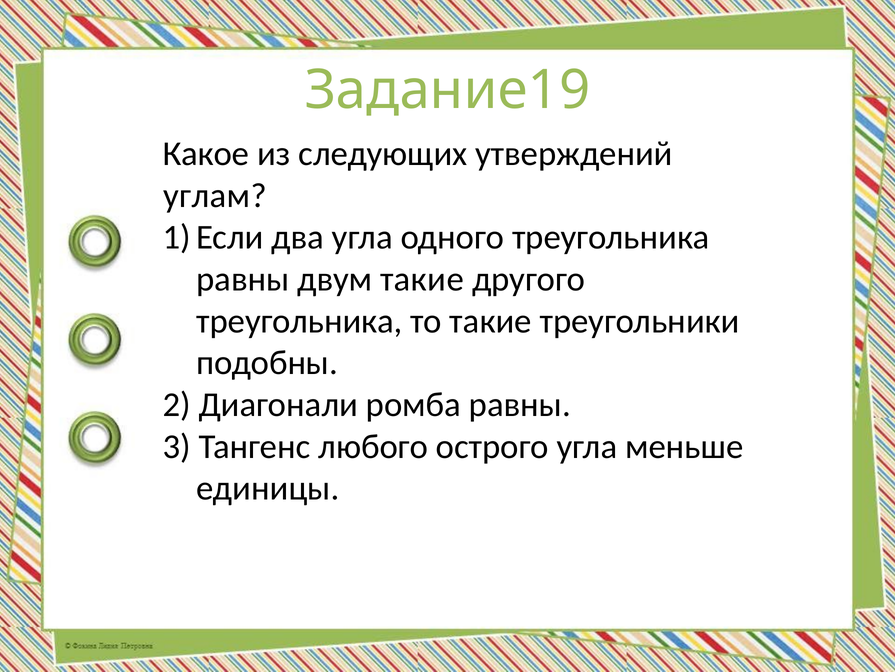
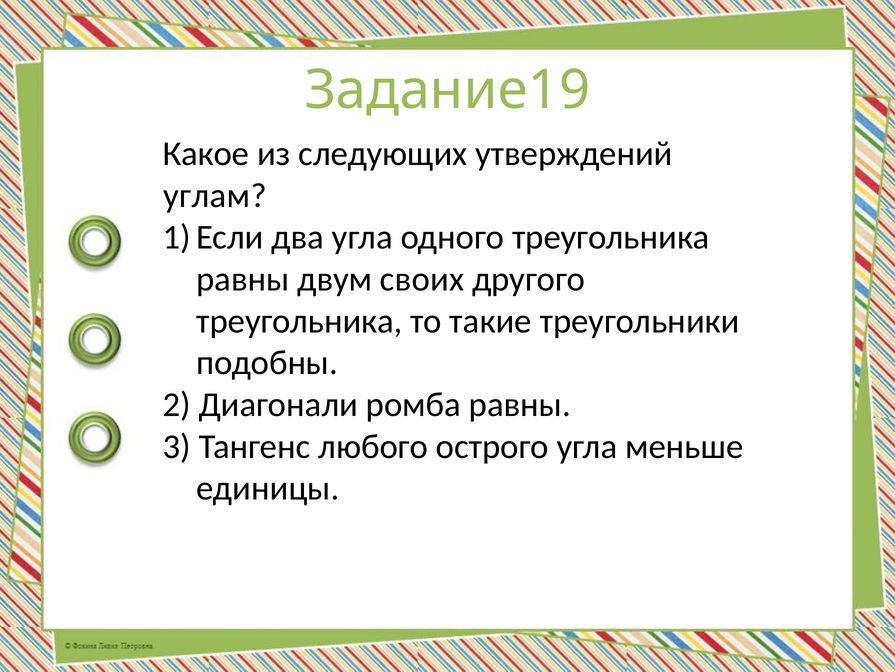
двум такие: такие -> своих
